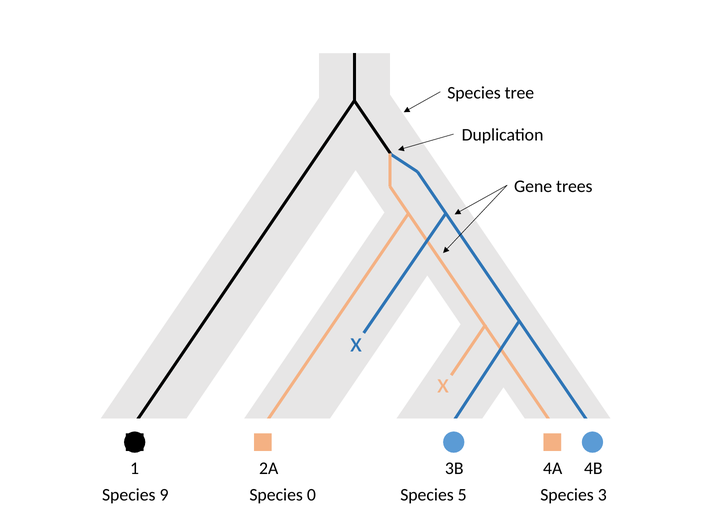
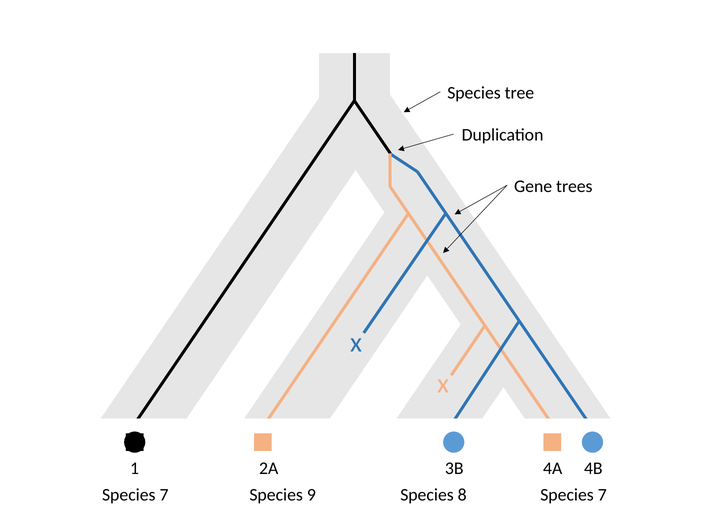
9 at (164, 495): 9 -> 7
0: 0 -> 9
5: 5 -> 8
3 at (602, 495): 3 -> 7
